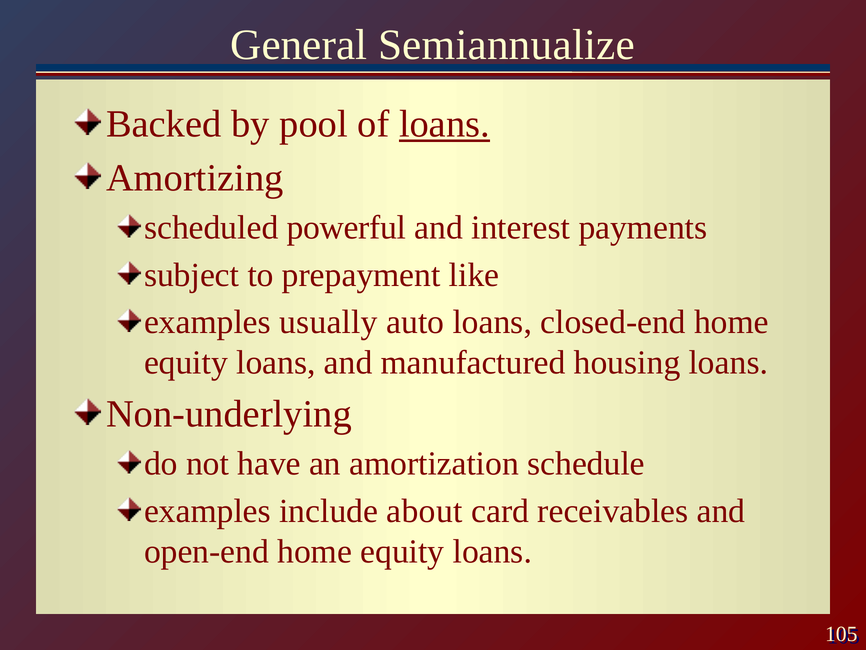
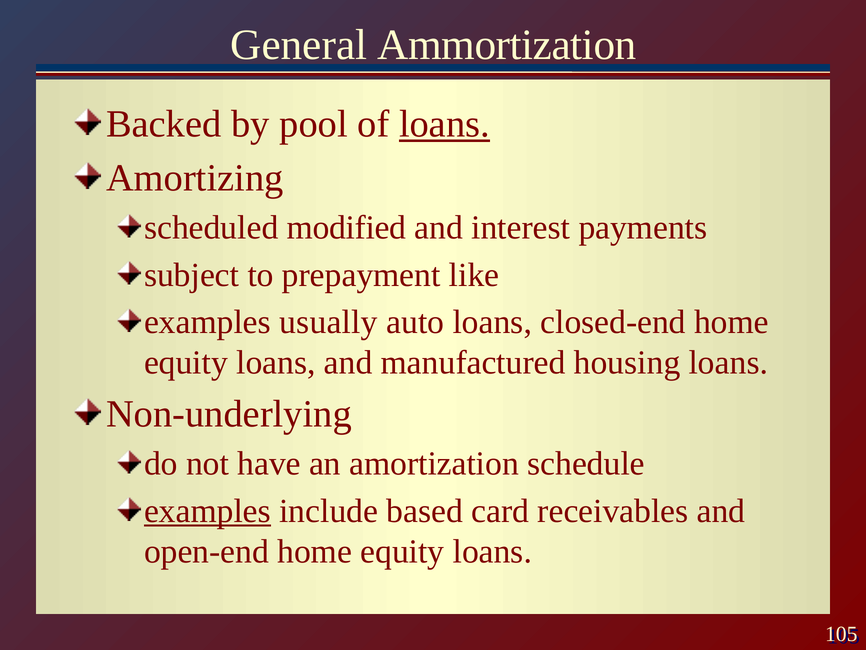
Semiannualize: Semiannualize -> Ammortization
powerful: powerful -> modified
examples at (207, 511) underline: none -> present
about: about -> based
